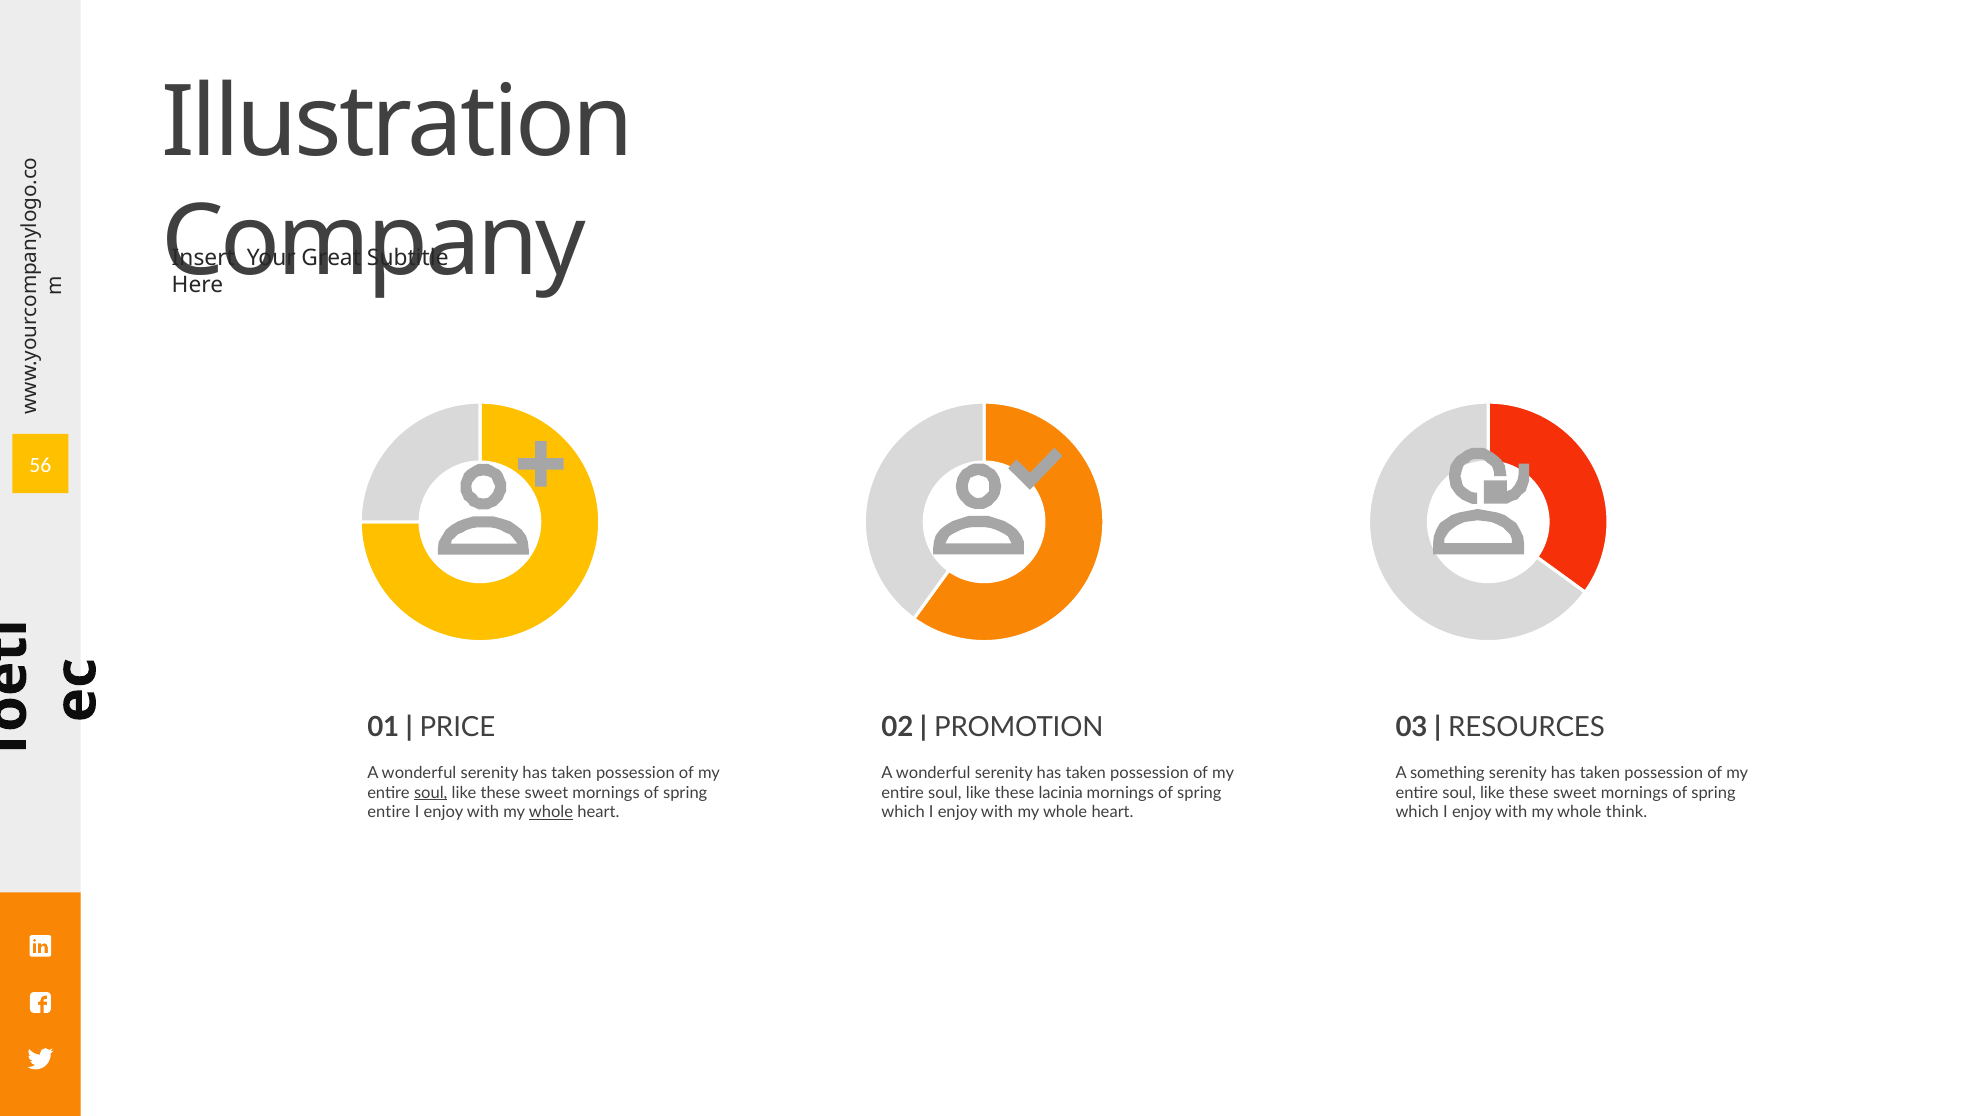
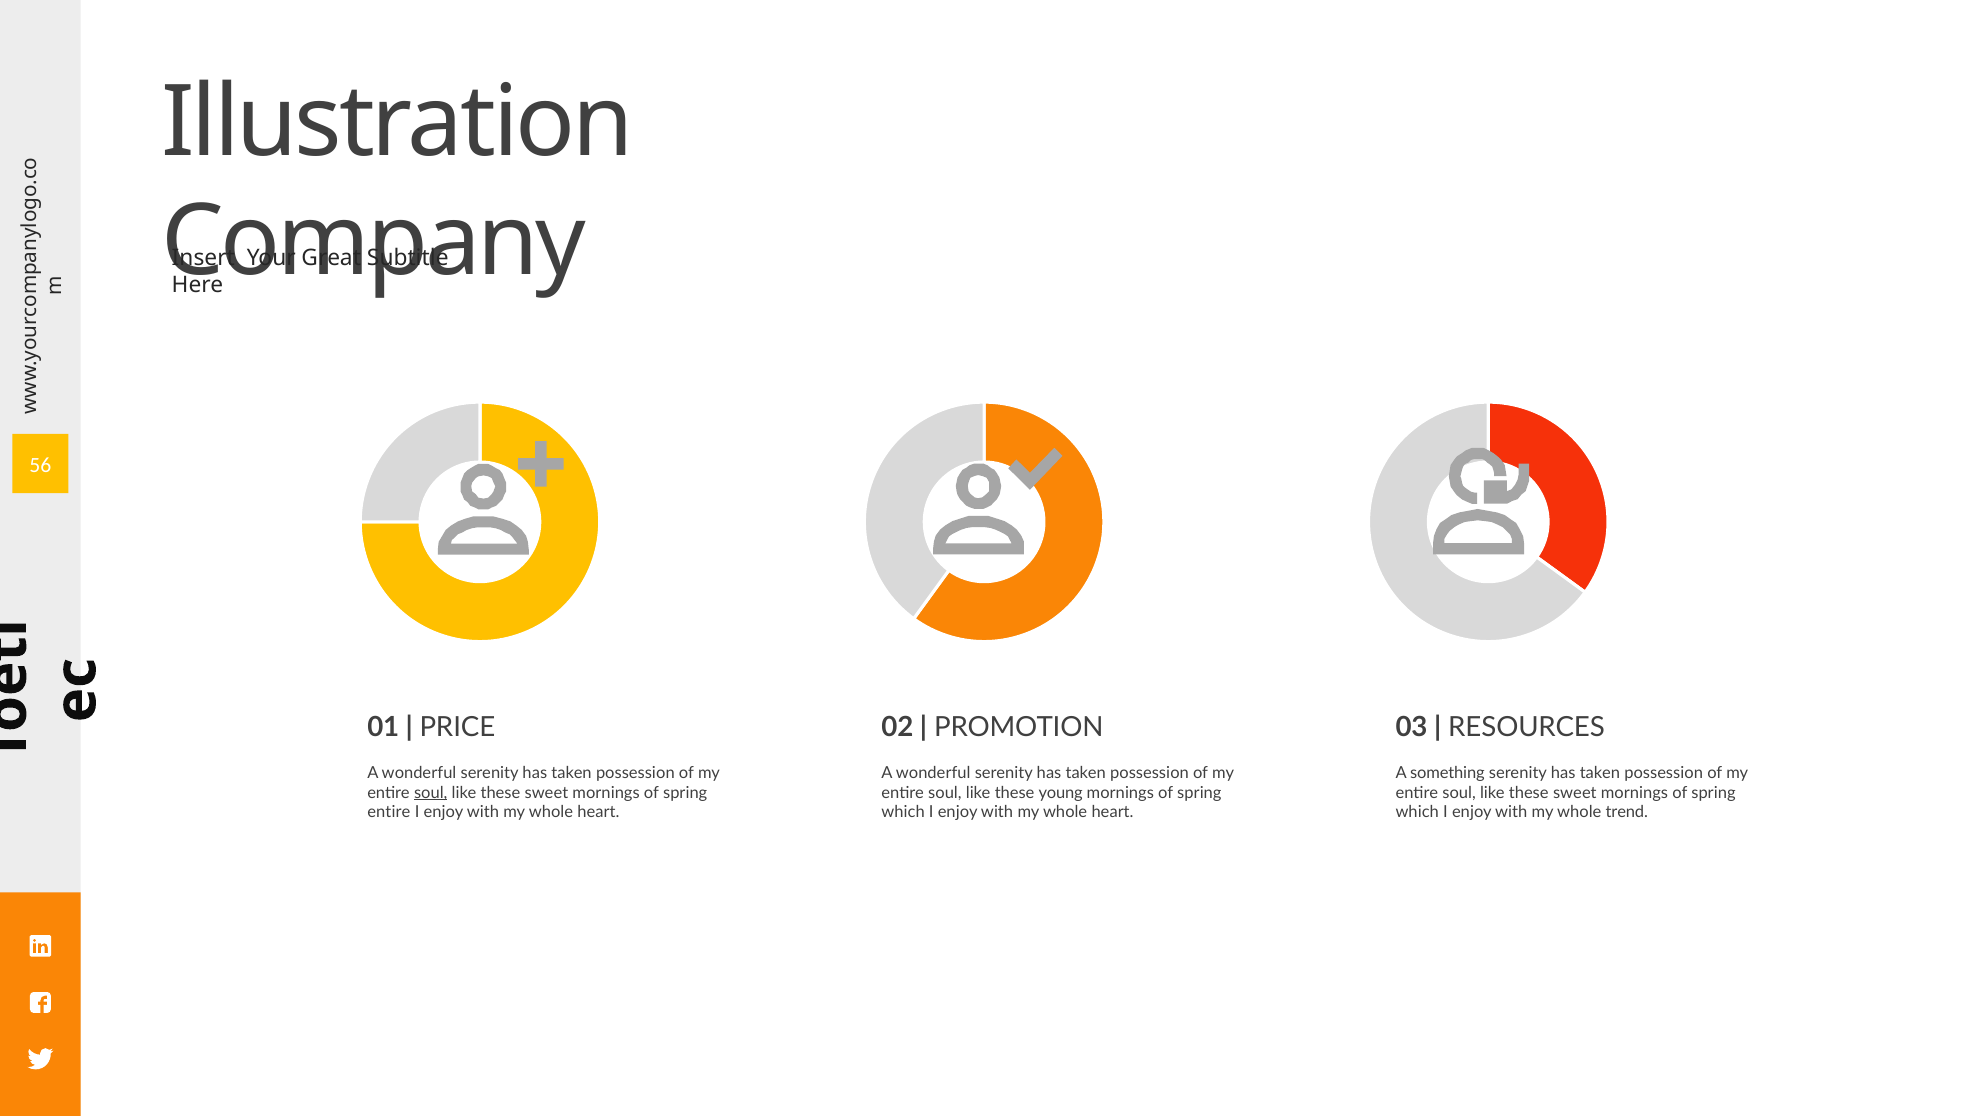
lacinia: lacinia -> young
whole at (551, 813) underline: present -> none
think: think -> trend
